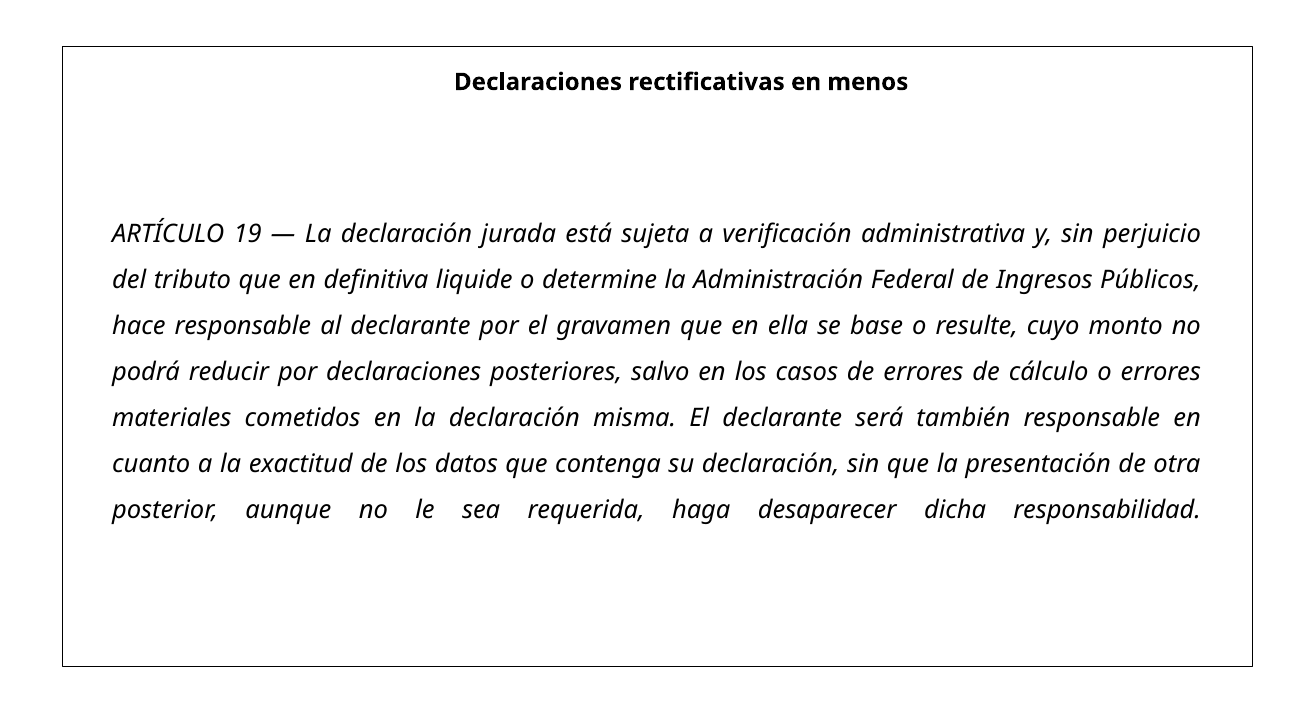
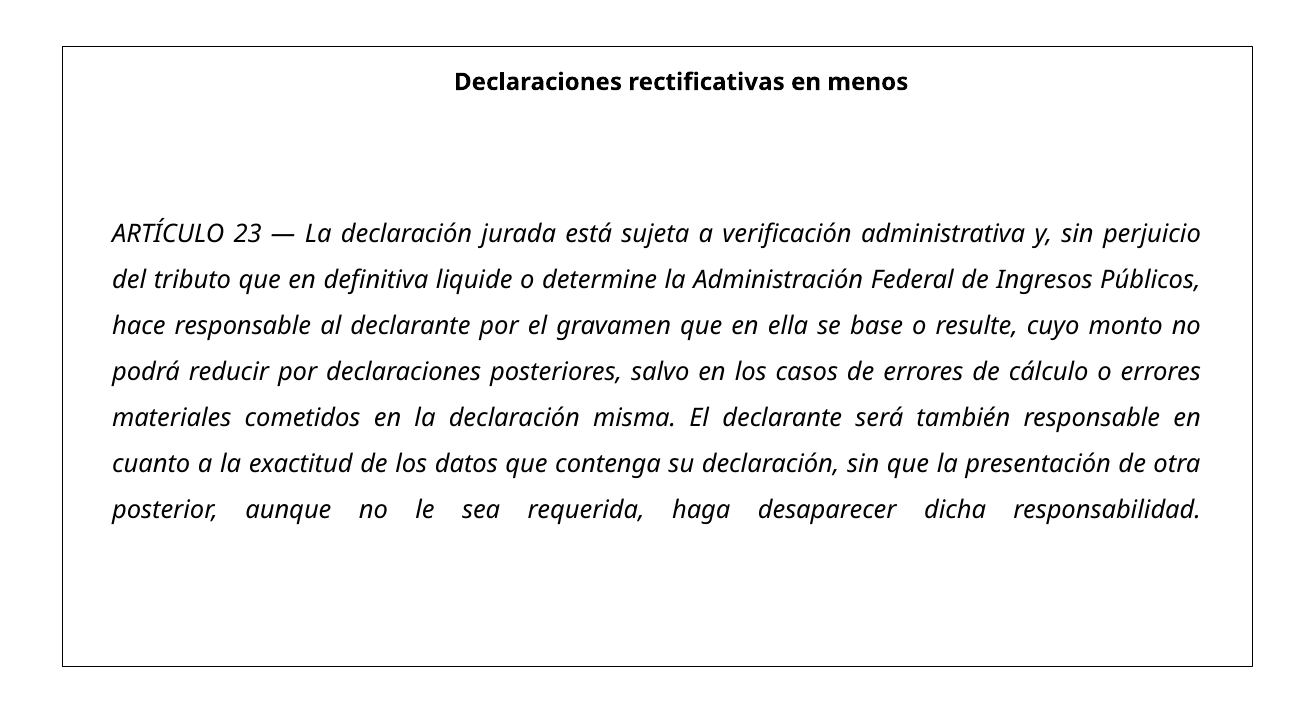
19: 19 -> 23
